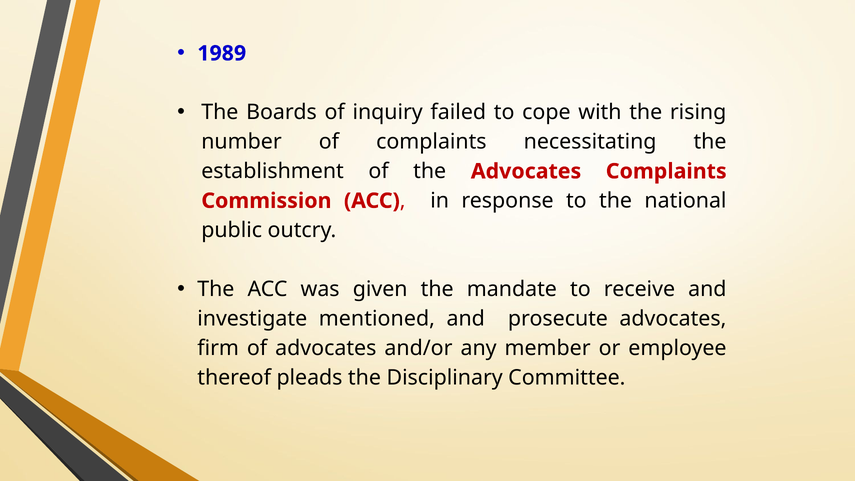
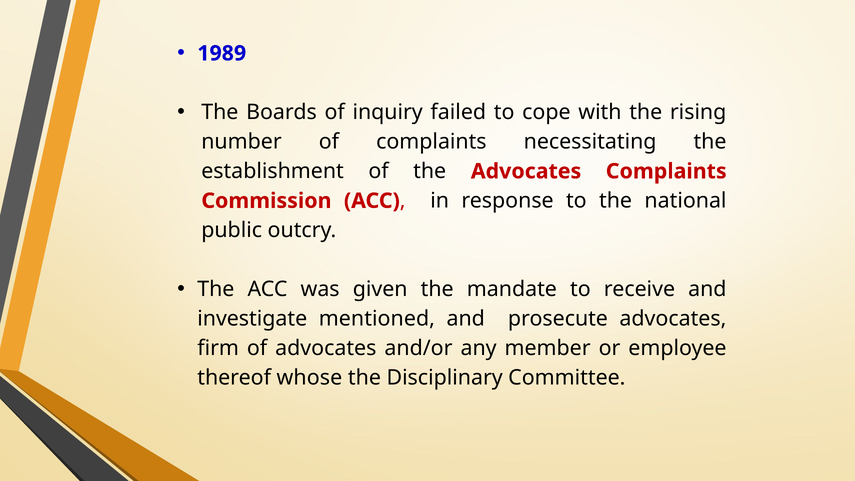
pleads: pleads -> whose
